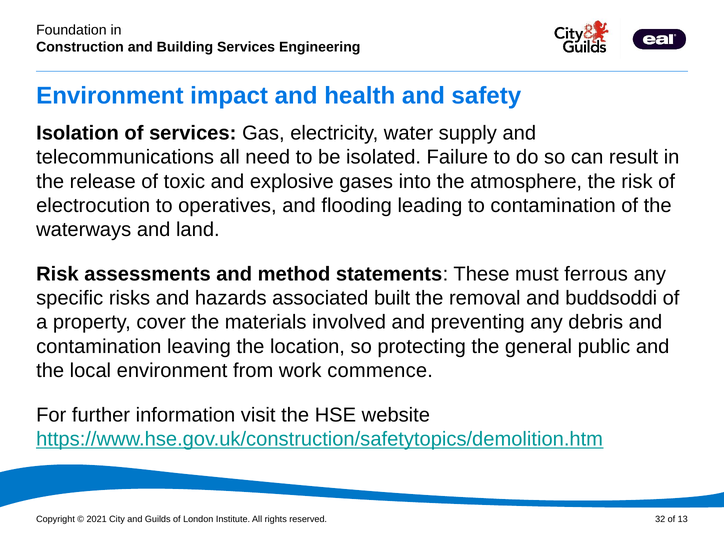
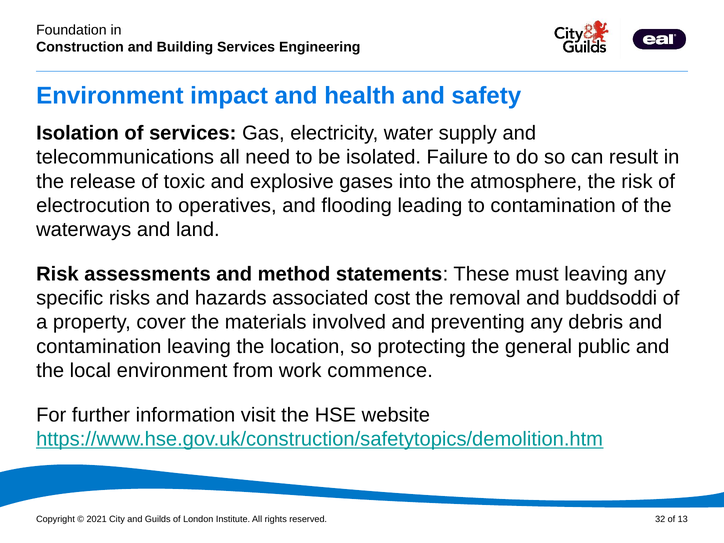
must ferrous: ferrous -> leaving
built: built -> cost
